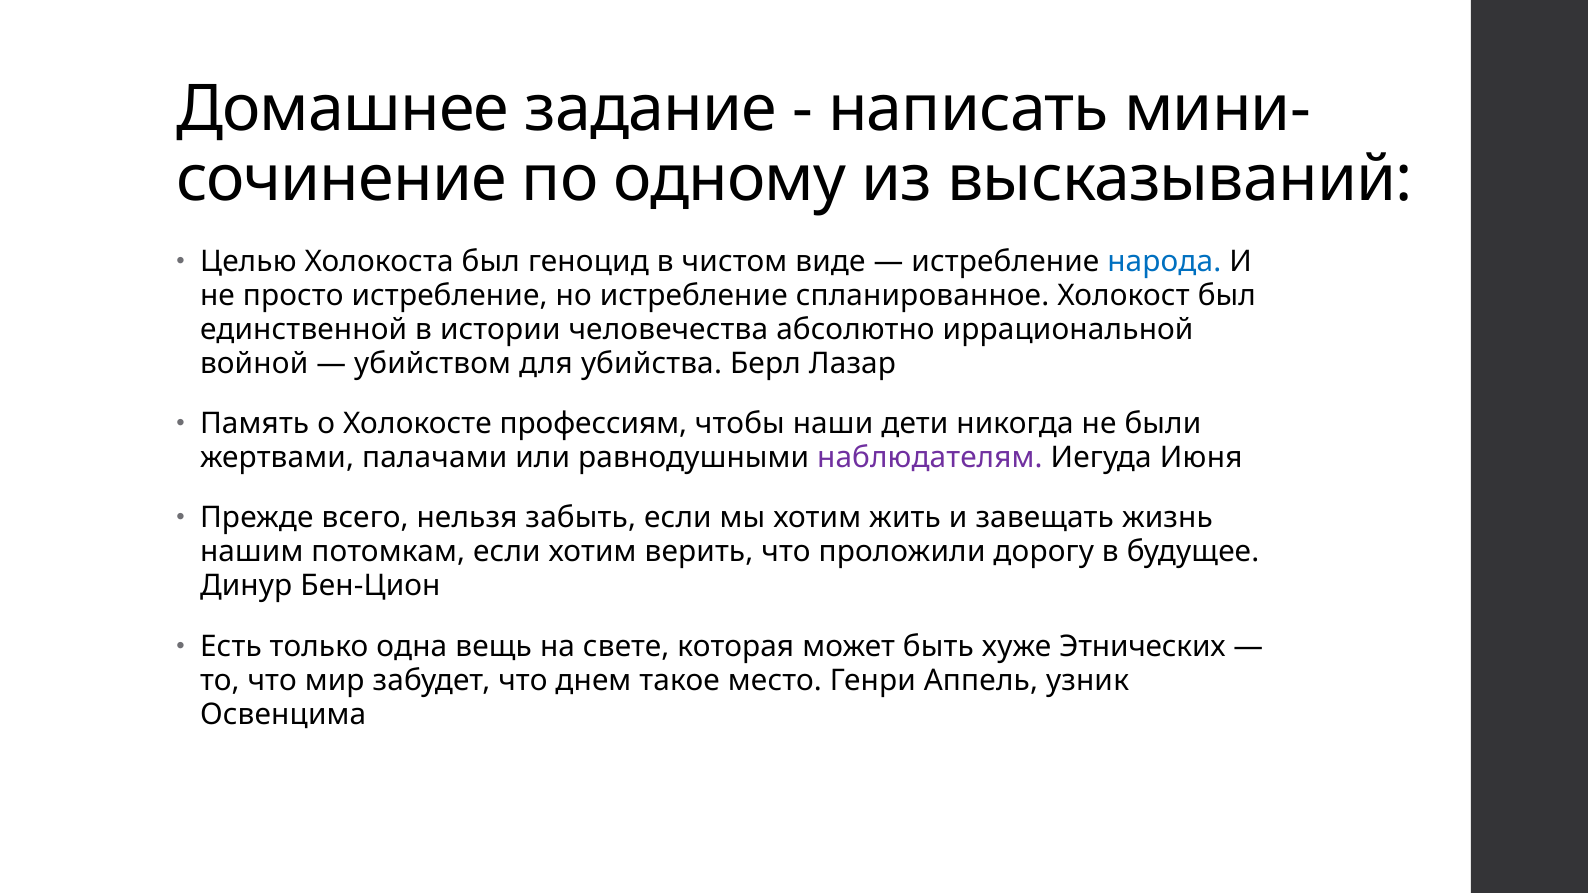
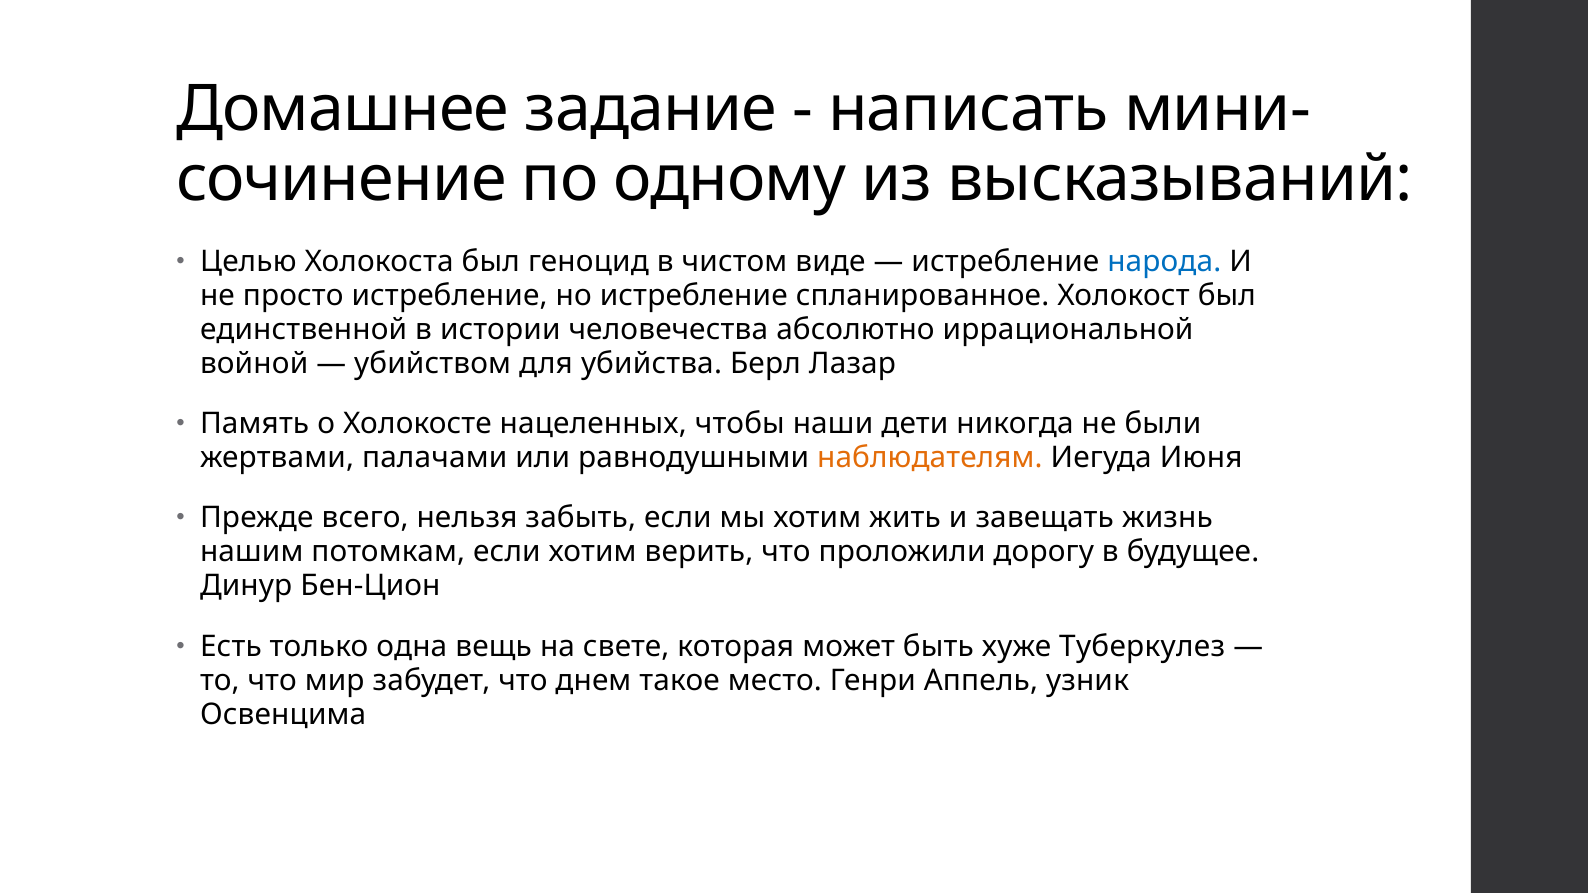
профессиям: профессиям -> нацеленных
наблюдателям colour: purple -> orange
Этнических: Этнических -> Туберкулез
